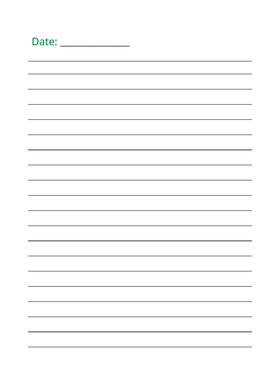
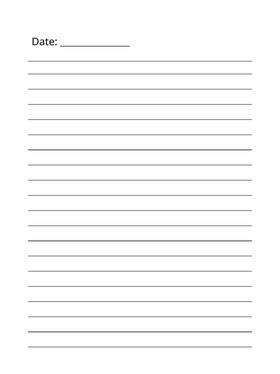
Date colour: green -> black
